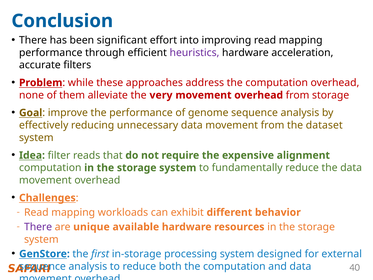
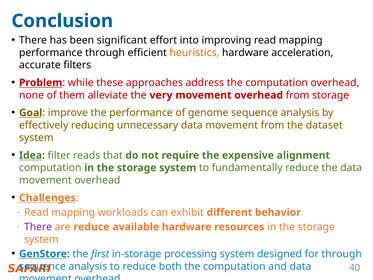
heuristics colour: purple -> orange
are unique: unique -> reduce
for external: external -> through
